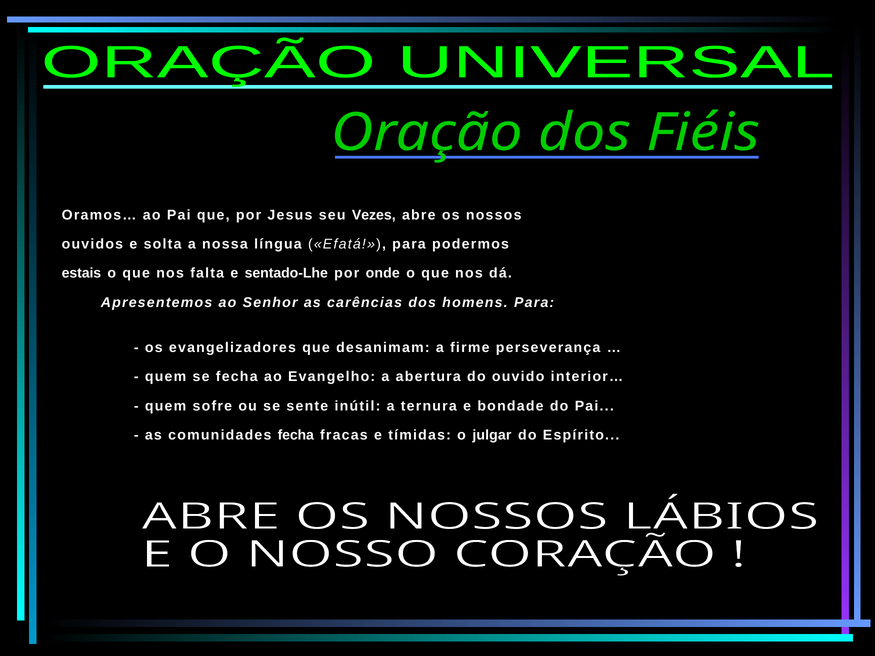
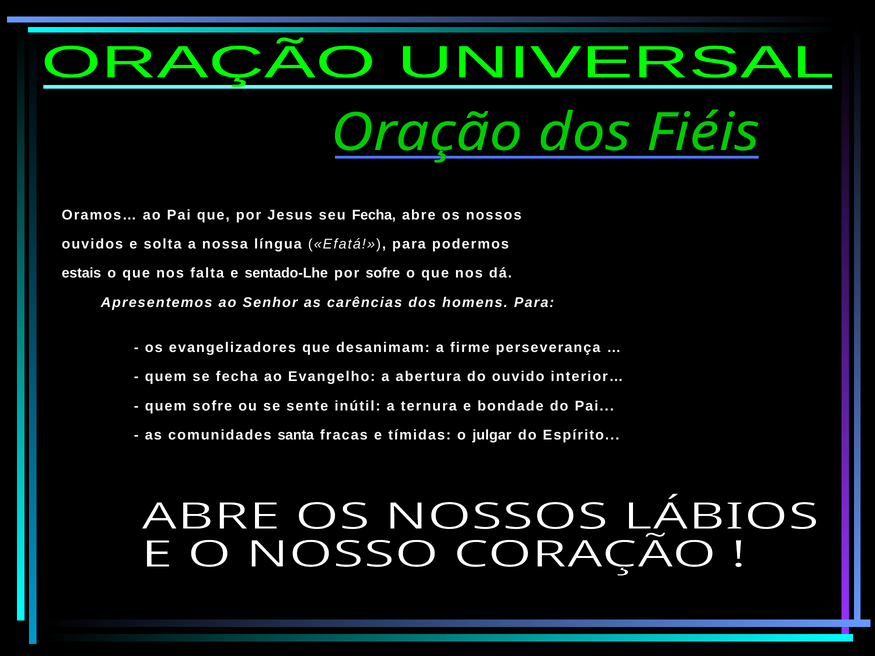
seu Vezes: Vezes -> Fecha
por onde: onde -> sofre
comunidades fecha: fecha -> santa
